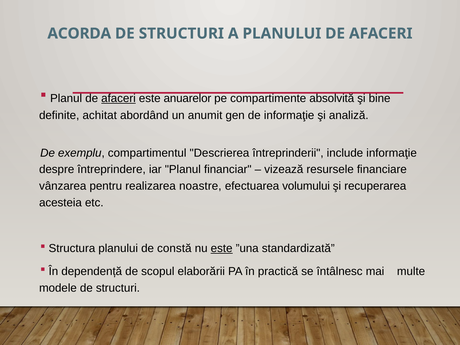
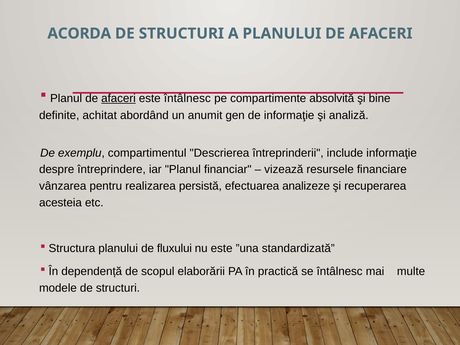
este anuarelor: anuarelor -> întâlnesc
noastre: noastre -> persistă
volumului: volumului -> analizeze
constă: constă -> fluxului
este at (222, 248) underline: present -> none
